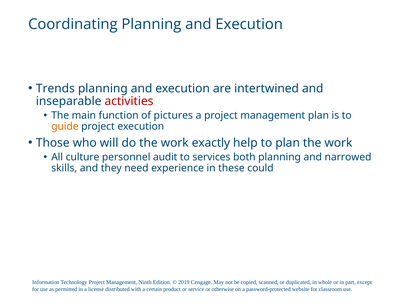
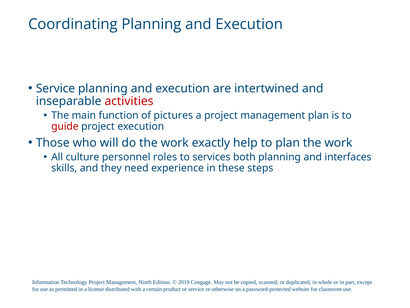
Trends at (55, 88): Trends -> Service
guide colour: orange -> red
audit: audit -> roles
narrowed: narrowed -> interfaces
could: could -> steps
